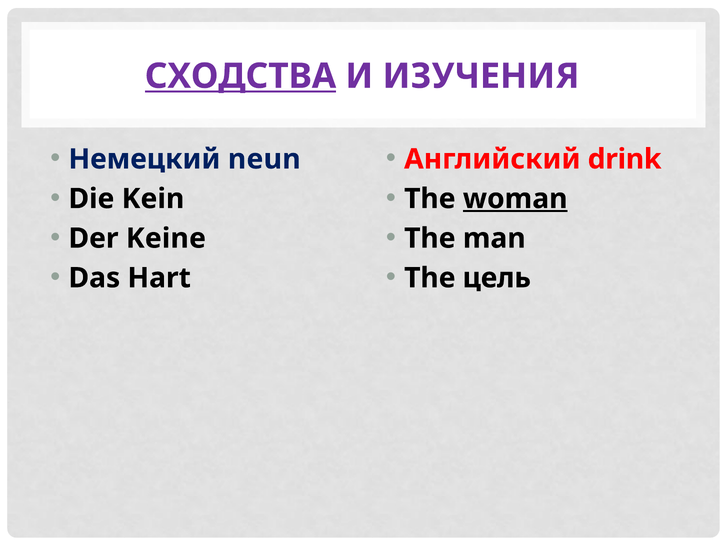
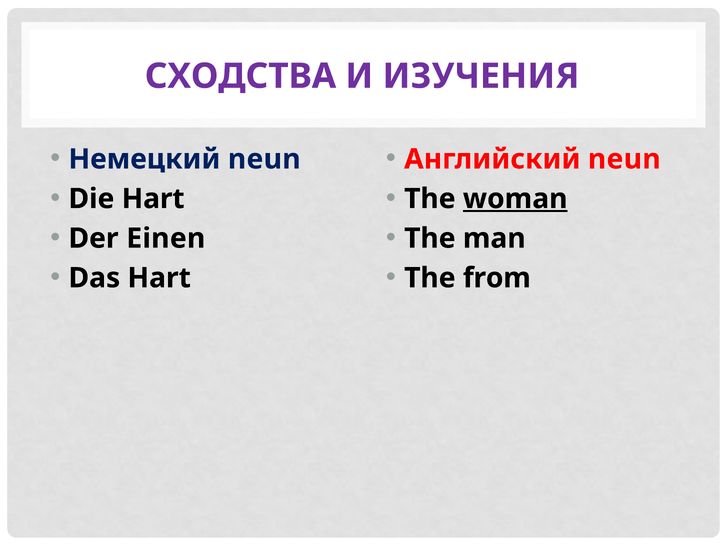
СХОДСТВА underline: present -> none
Английский drink: drink -> neun
Die Kein: Kein -> Hart
Keine: Keine -> Einen
цель: цель -> from
